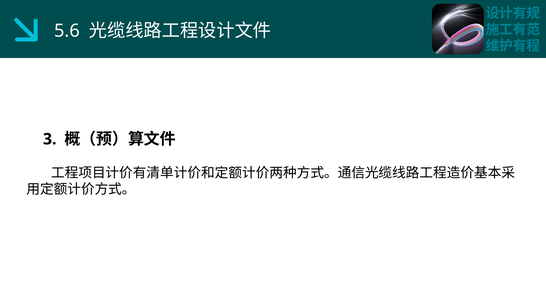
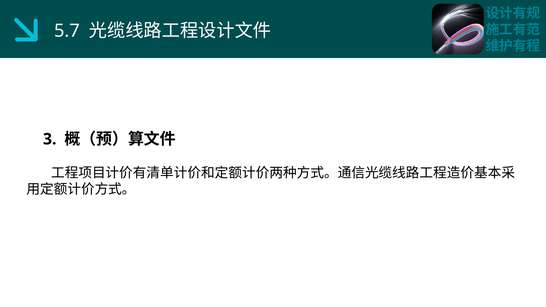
5.6: 5.6 -> 5.7
